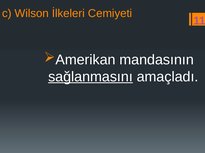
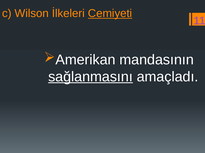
Cemiyeti underline: none -> present
